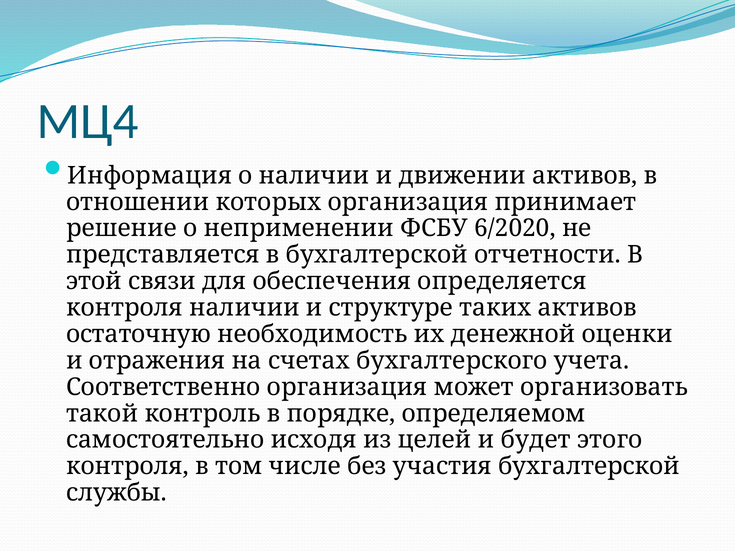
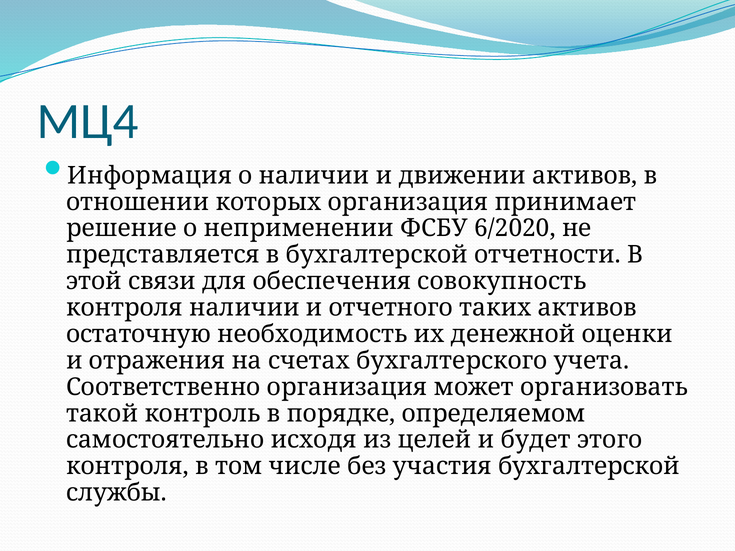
определяется: определяется -> совокупность
структуре: структуре -> отчетного
